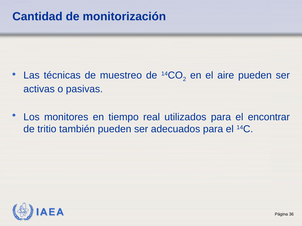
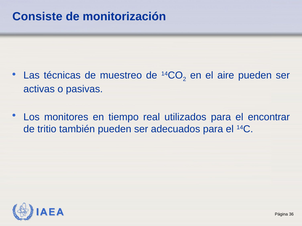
Cantidad: Cantidad -> Consiste
